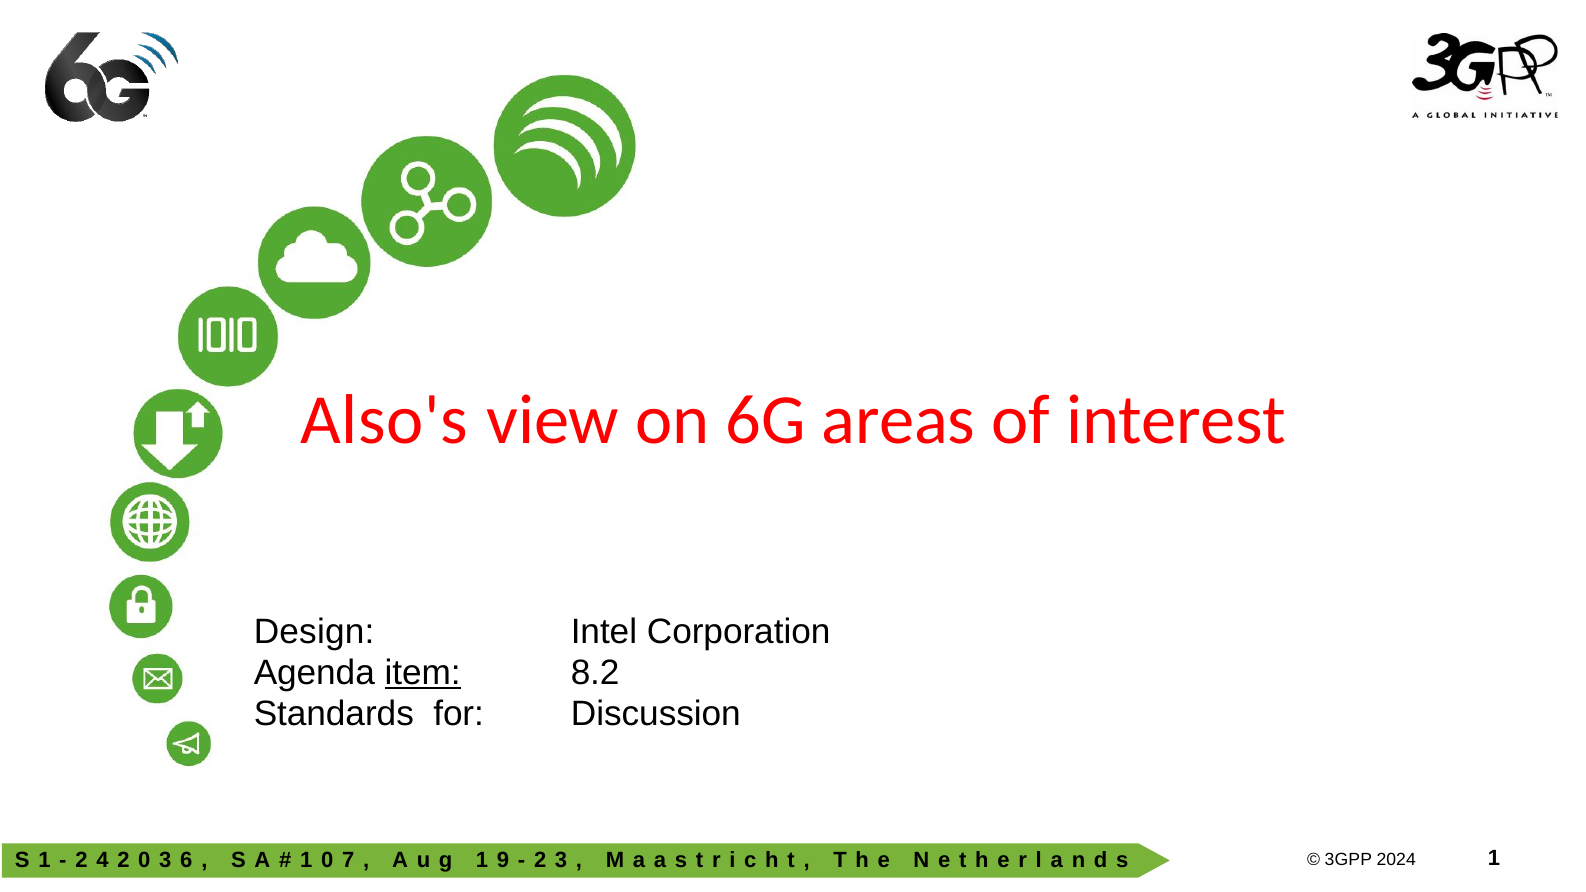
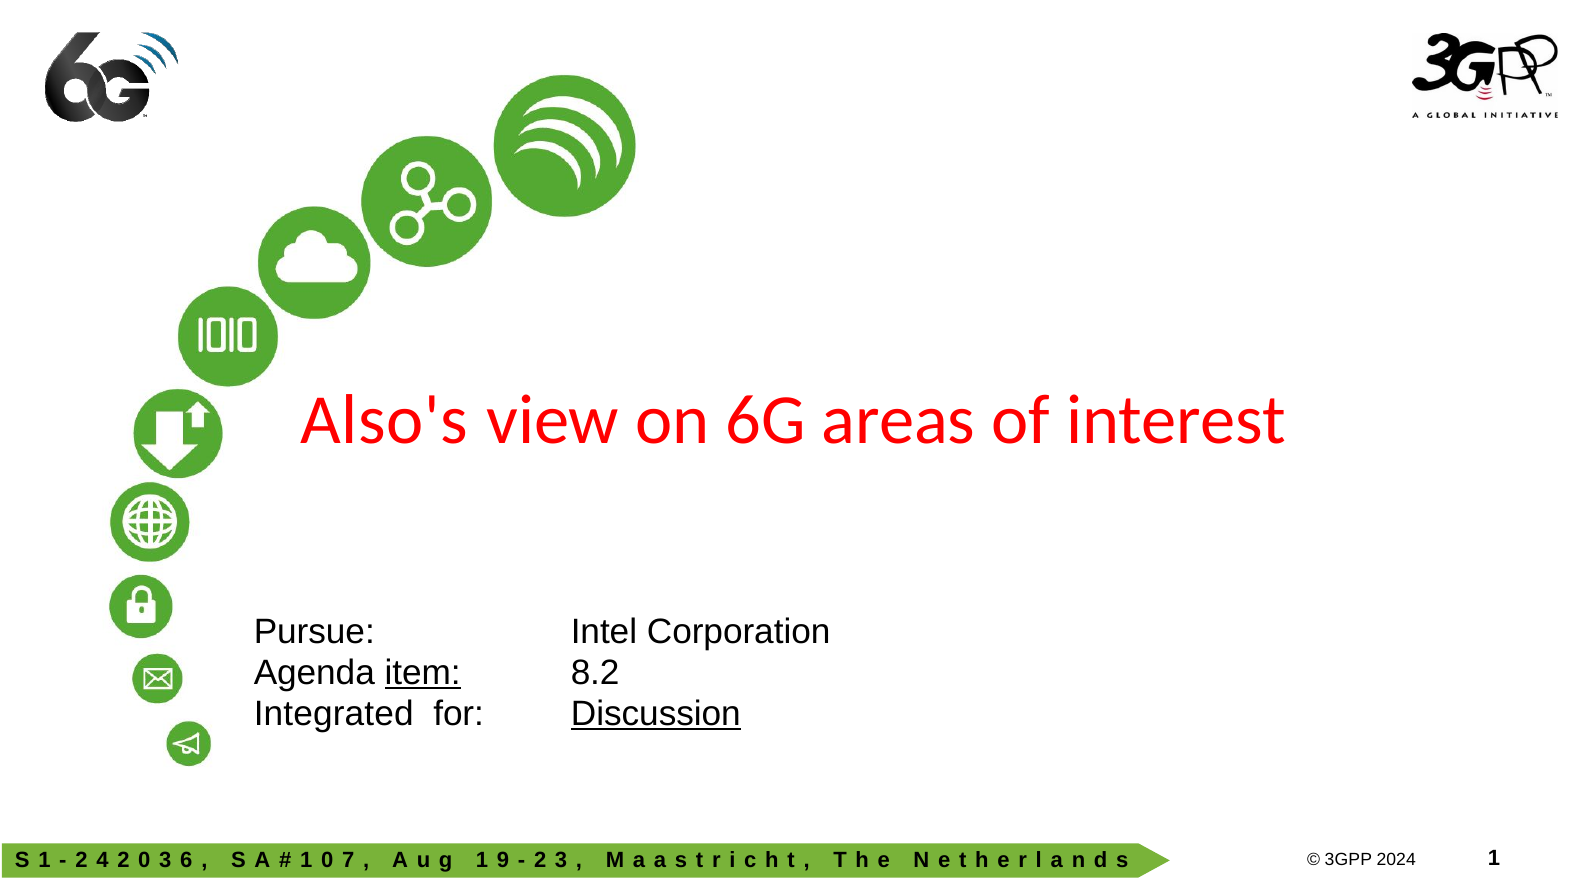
Design: Design -> Pursue
Standards: Standards -> Integrated
Discussion underline: none -> present
